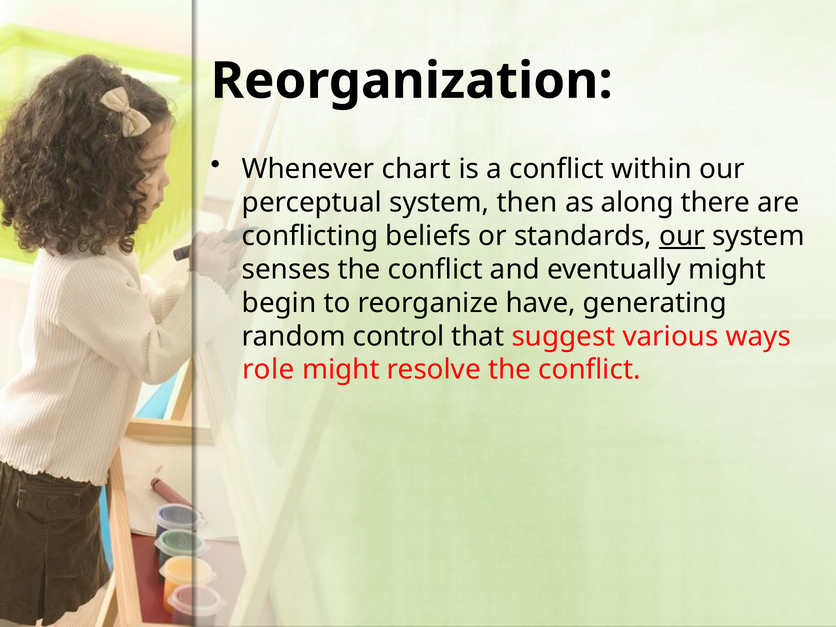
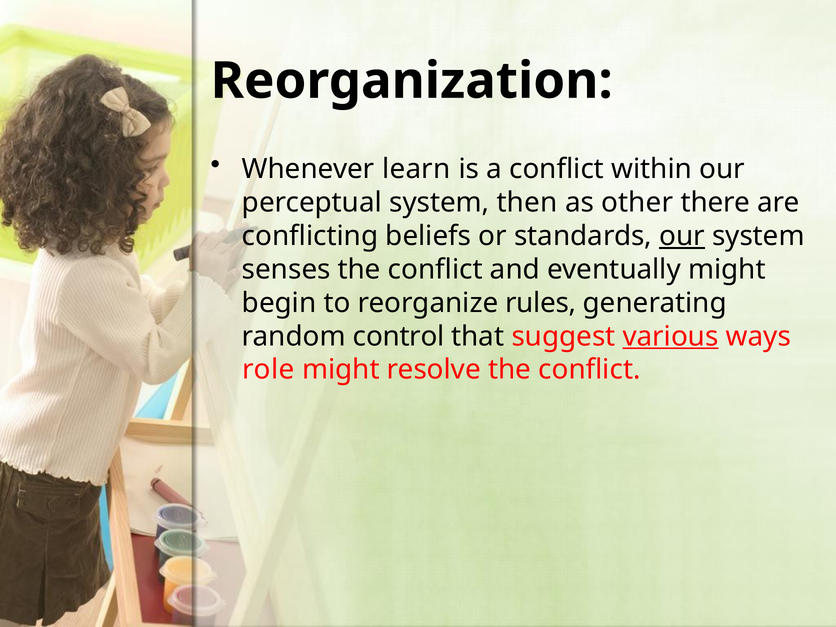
chart: chart -> learn
along: along -> other
have: have -> rules
various underline: none -> present
